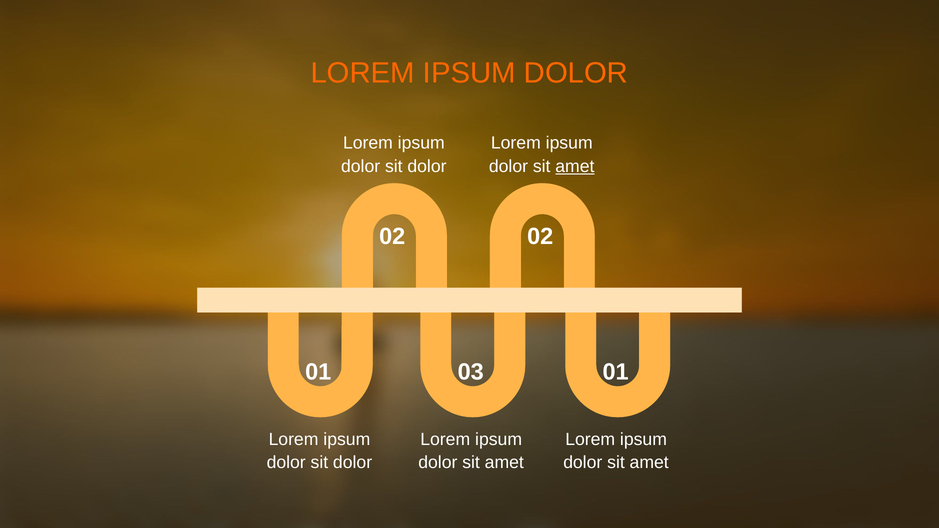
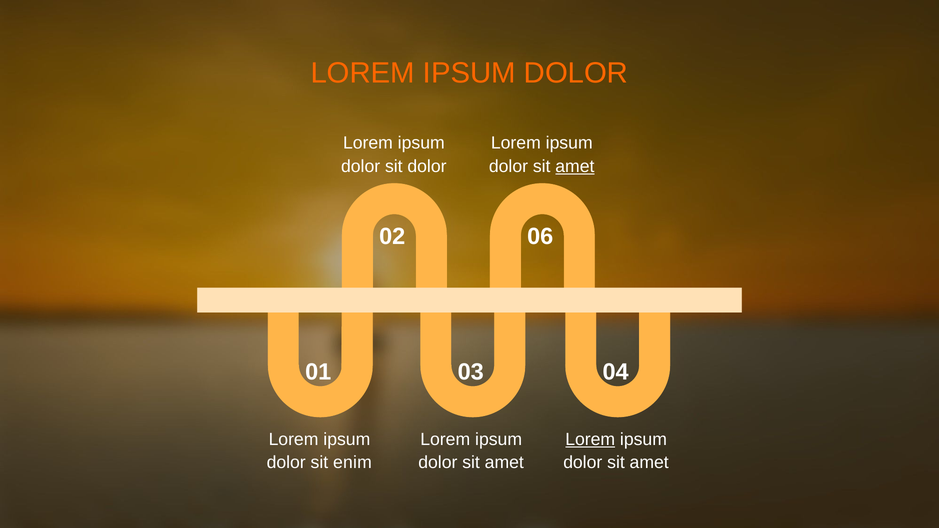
02 02: 02 -> 06
03 01: 01 -> 04
Lorem at (590, 439) underline: none -> present
dolor at (353, 463): dolor -> enim
